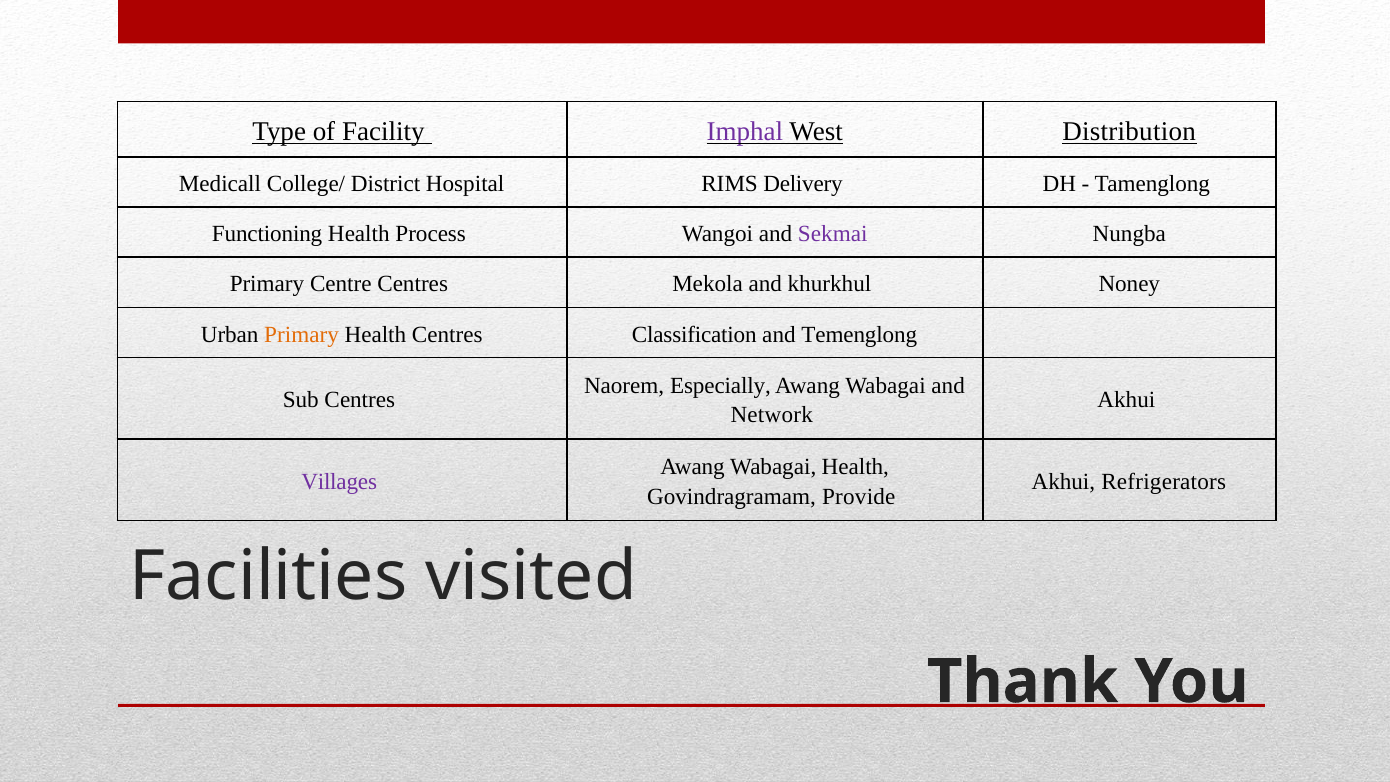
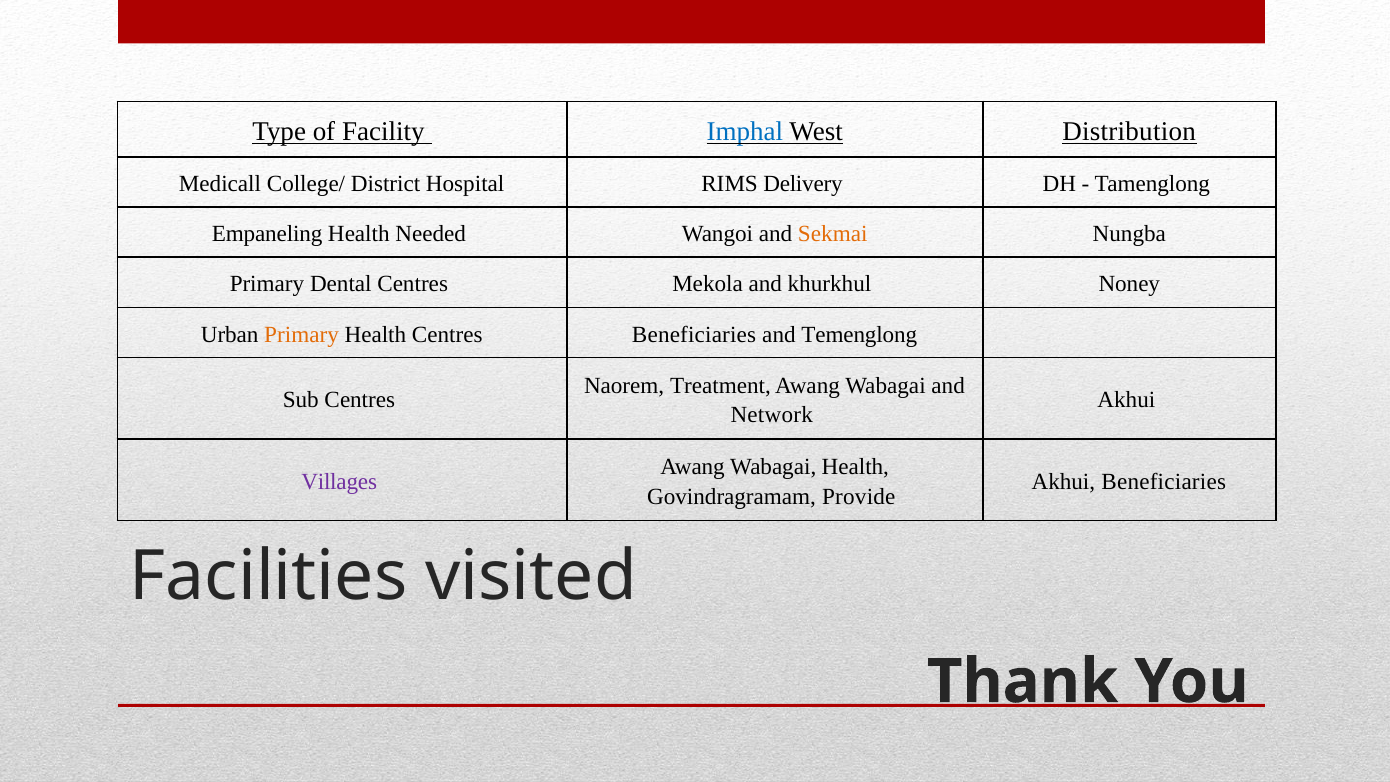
Imphal colour: purple -> blue
Functioning: Functioning -> Empaneling
Process: Process -> Needed
Sekmai colour: purple -> orange
Centre: Centre -> Dental
Centres Classification: Classification -> Beneficiaries
Especially: Especially -> Treatment
Akhui Refrigerators: Refrigerators -> Beneficiaries
